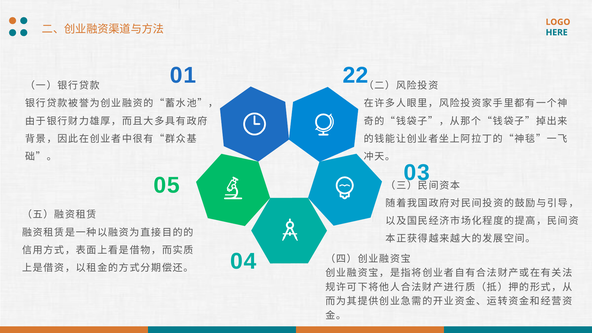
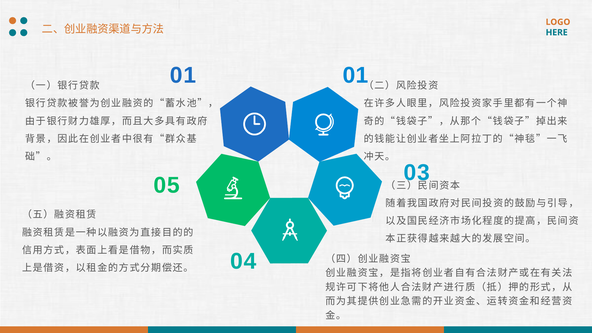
01 22: 22 -> 01
